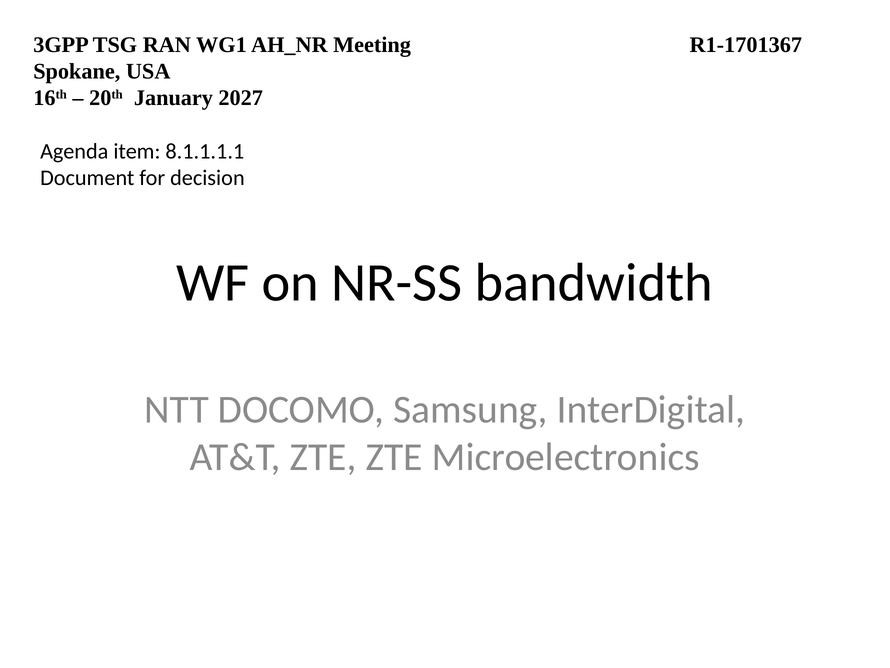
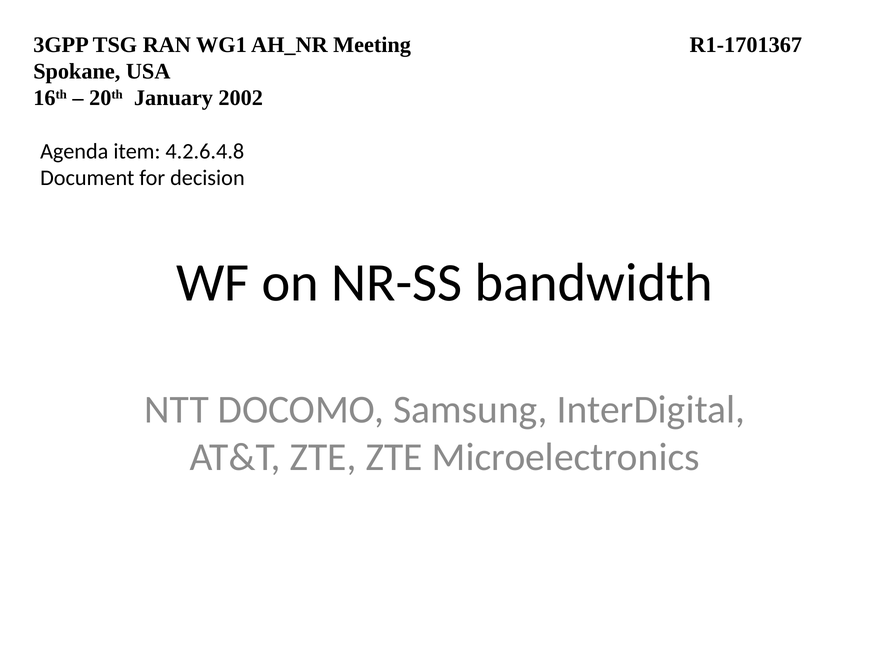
2027: 2027 -> 2002
8.1.1.1.1: 8.1.1.1.1 -> 4.2.6.4.8
